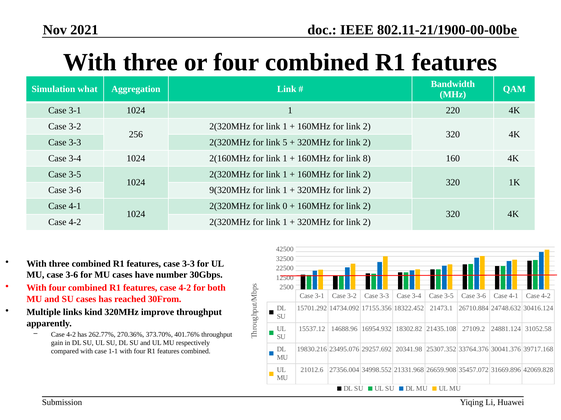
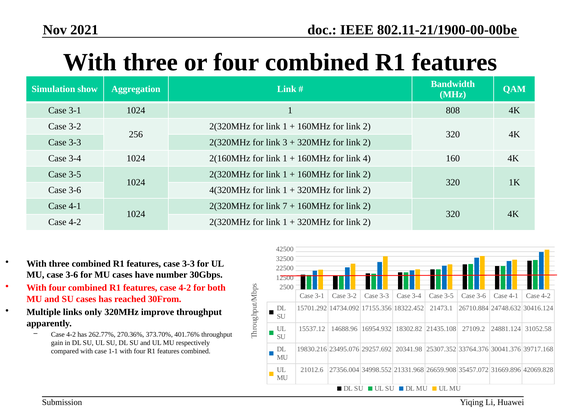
what: what -> show
220: 220 -> 808
5: 5 -> 3
8: 8 -> 4
9(320MHz: 9(320MHz -> 4(320MHz
0: 0 -> 7
kind: kind -> only
